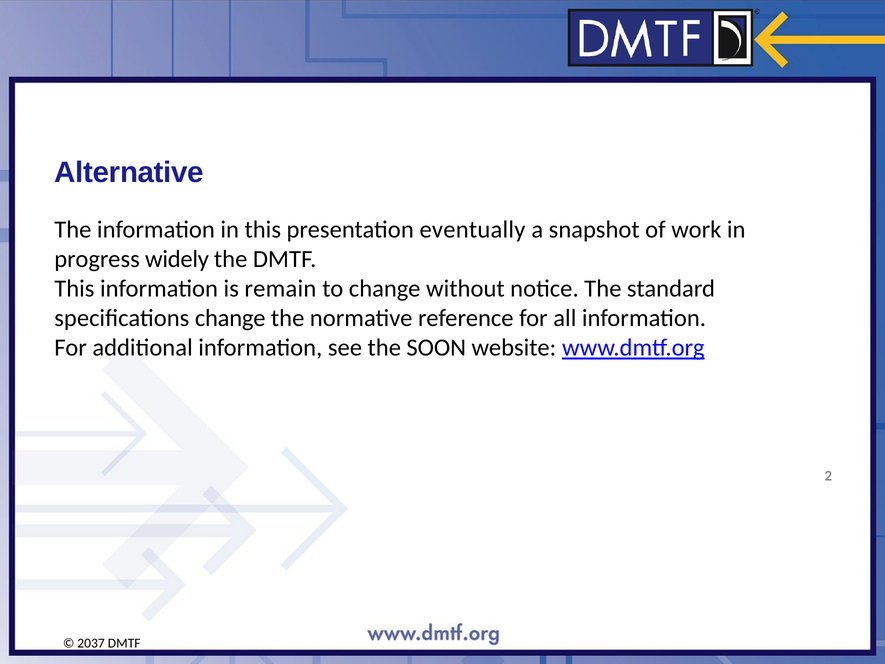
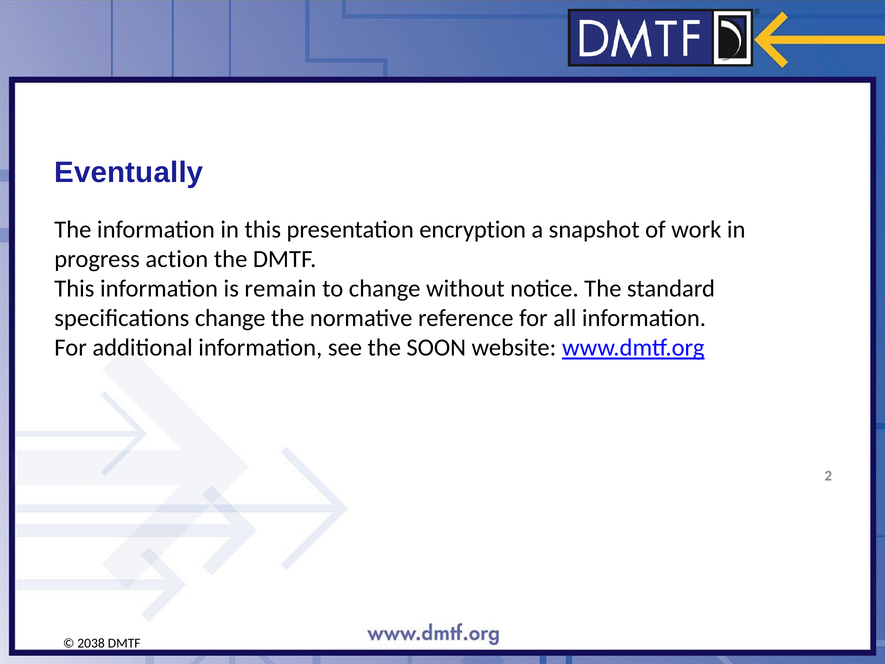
Alternative: Alternative -> Eventually
eventually: eventually -> encryption
widely: widely -> action
2037: 2037 -> 2038
